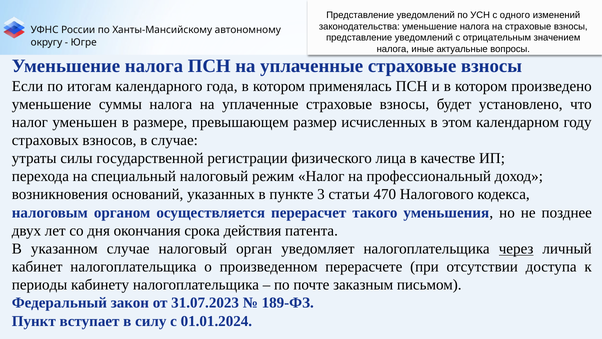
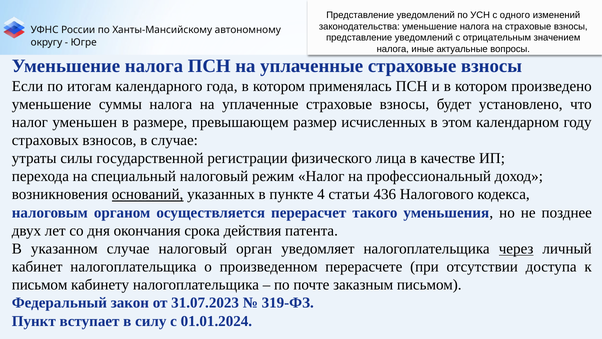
оснований underline: none -> present
3: 3 -> 4
470: 470 -> 436
периоды at (40, 285): периоды -> письмом
189-ФЗ: 189-ФЗ -> 319-ФЗ
